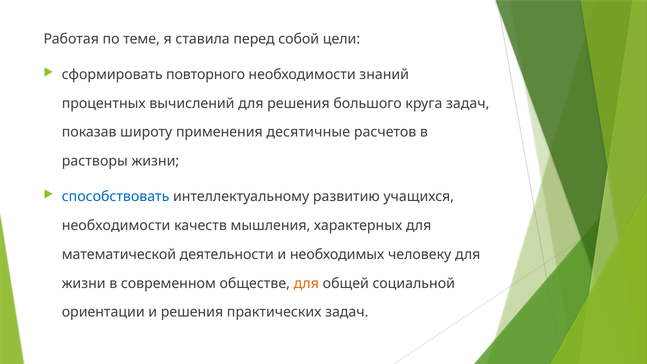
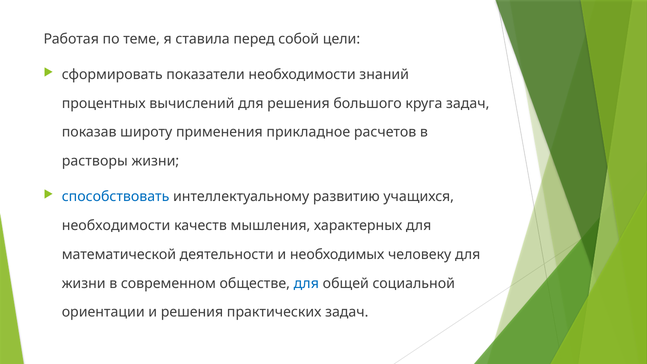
повторного: повторного -> показатели
десятичные: десятичные -> прикладное
для at (306, 283) colour: orange -> blue
